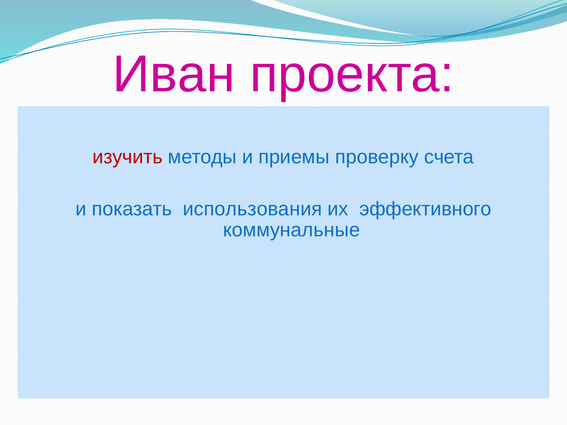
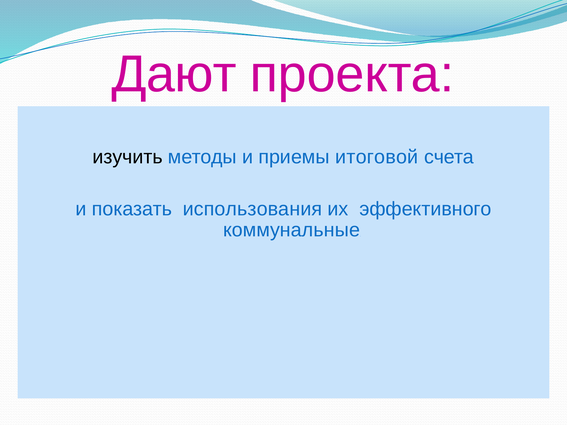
Иван: Иван -> Дают
изучить colour: red -> black
проверку: проверку -> итоговой
